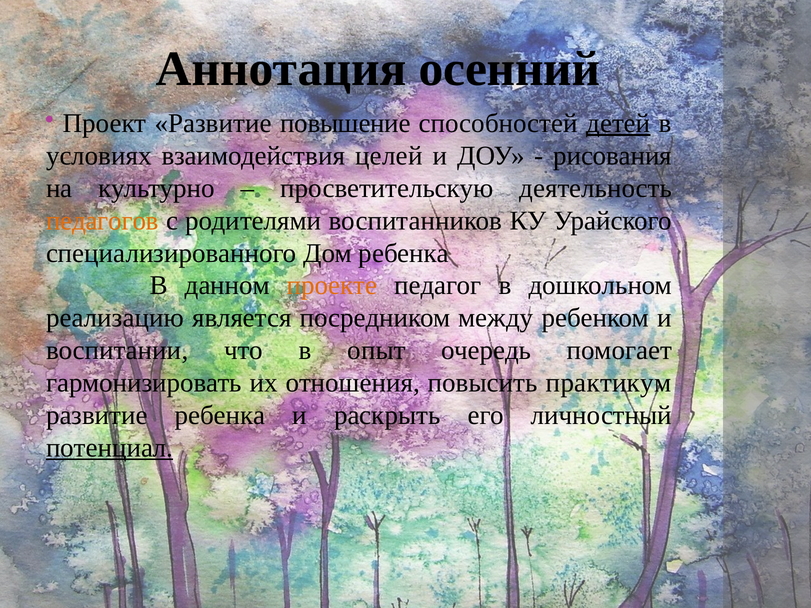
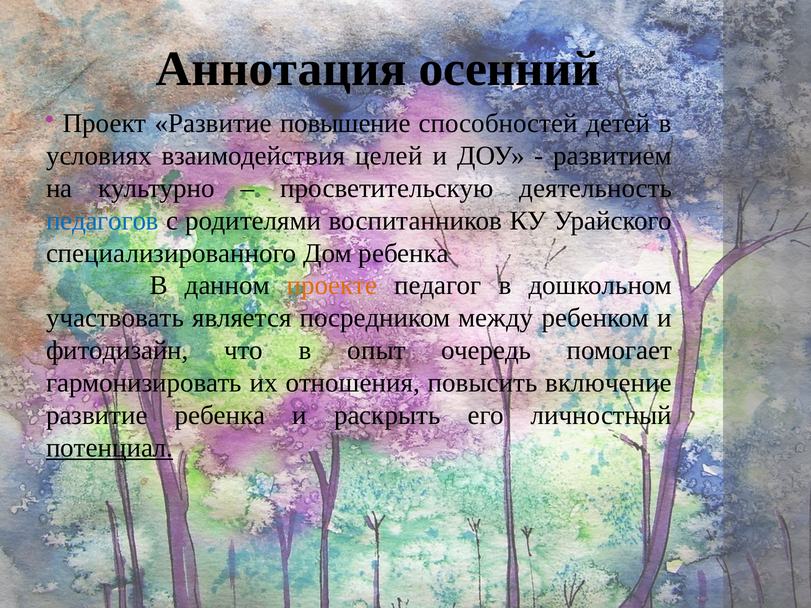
детей underline: present -> none
рисования: рисования -> развитием
педагогов colour: orange -> blue
реализацию: реализацию -> участвовать
воспитании: воспитании -> фитодизайн
практикум: практикум -> включение
